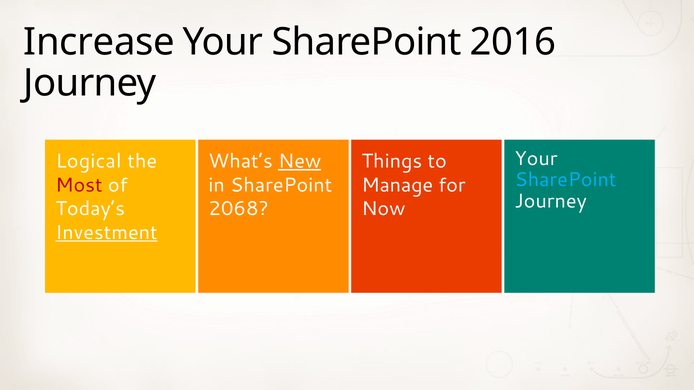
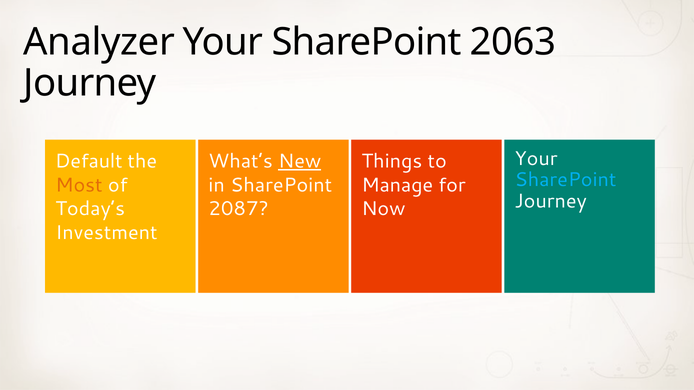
Increase: Increase -> Analyzer
2016: 2016 -> 2063
Logical: Logical -> Default
Most colour: red -> orange
2068: 2068 -> 2087
Investment underline: present -> none
